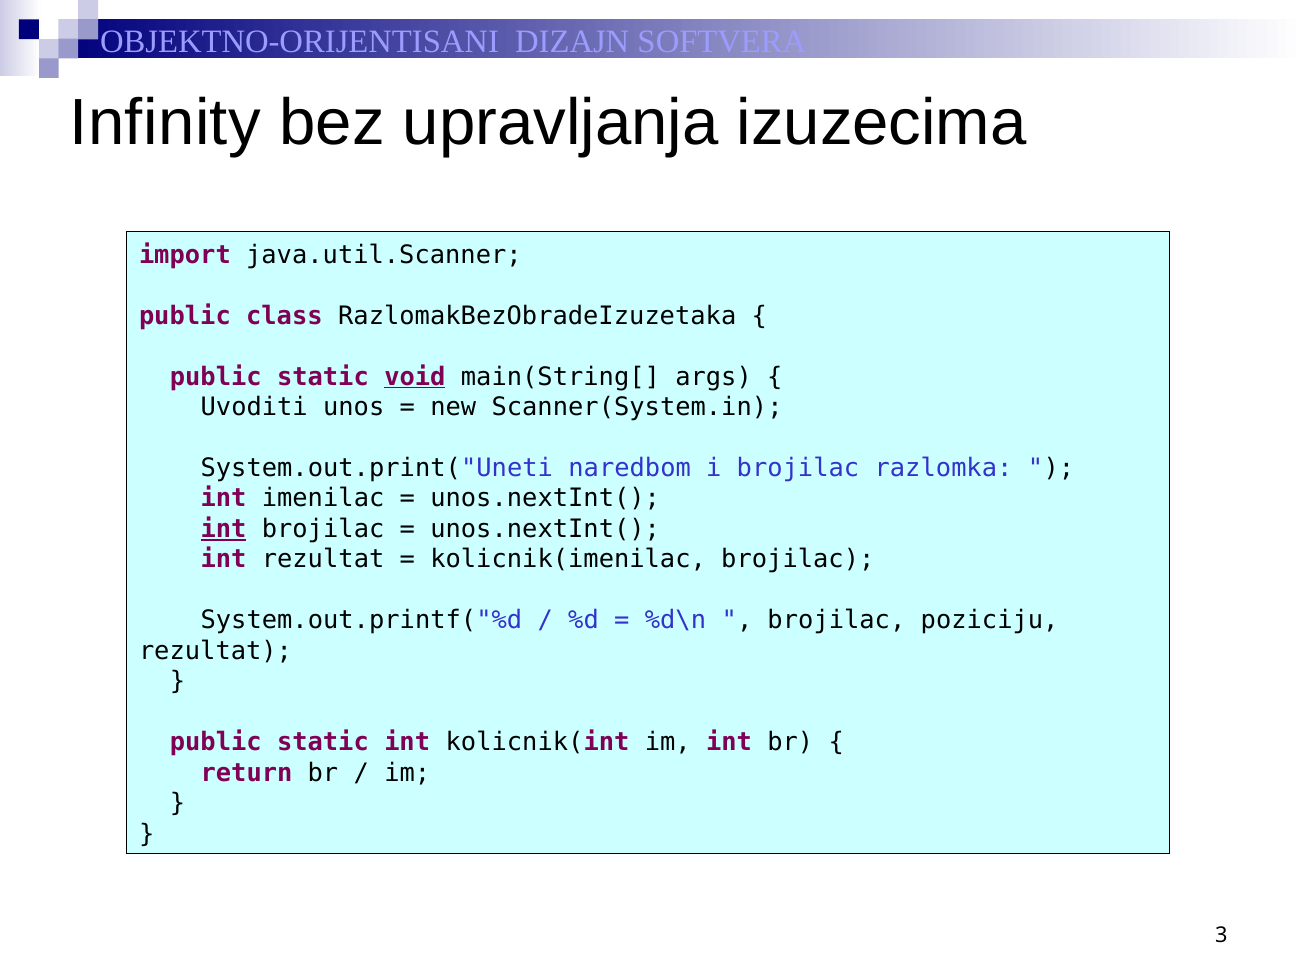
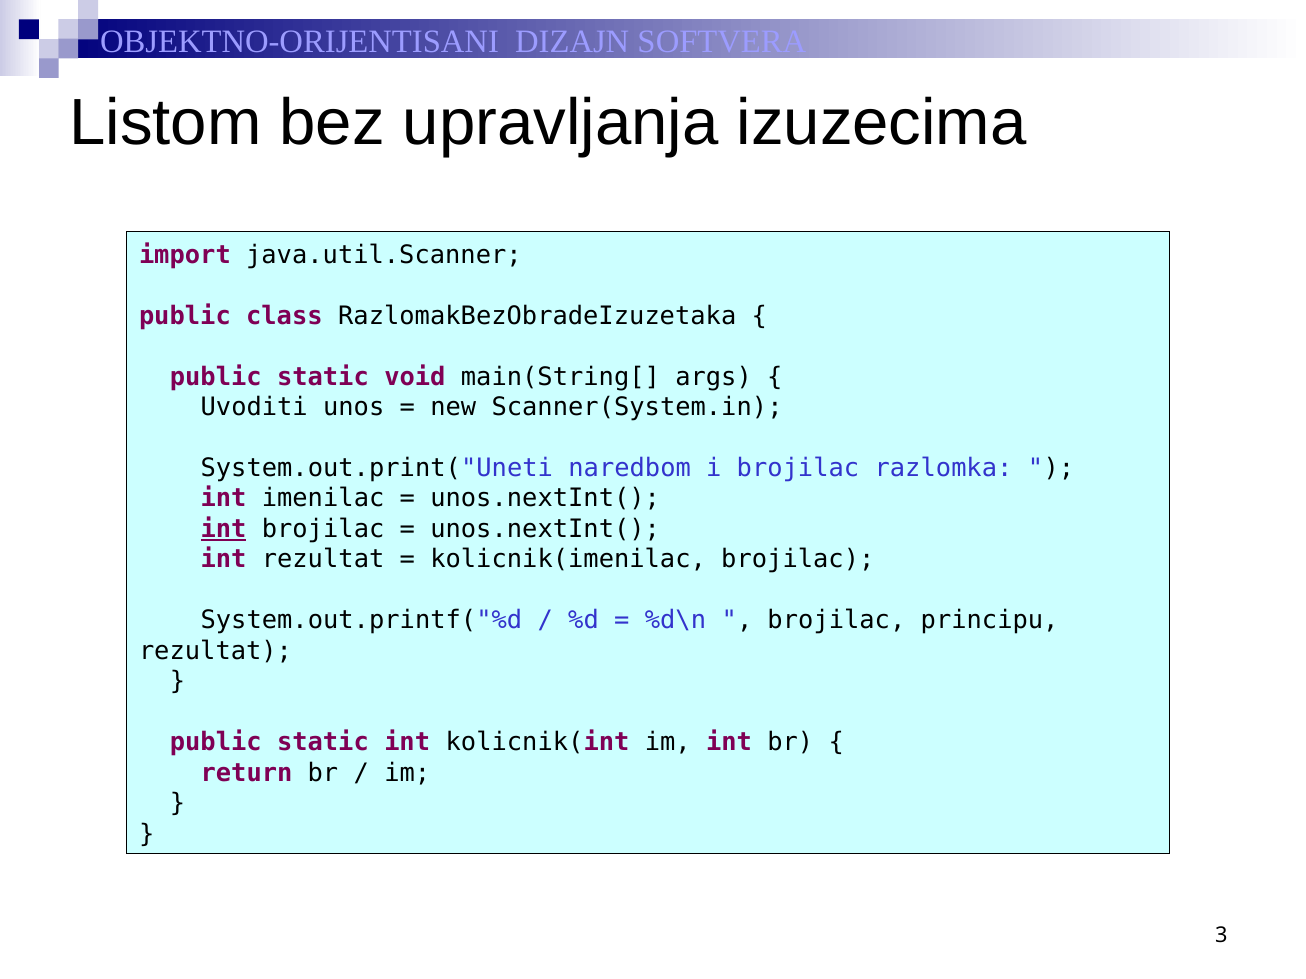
Infinity: Infinity -> Listom
void underline: present -> none
poziciju: poziciju -> principu
